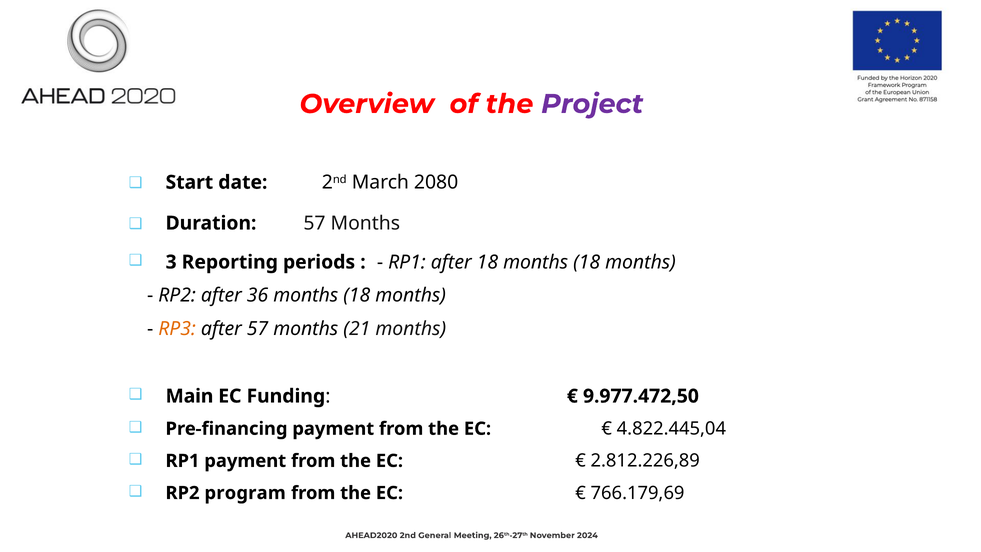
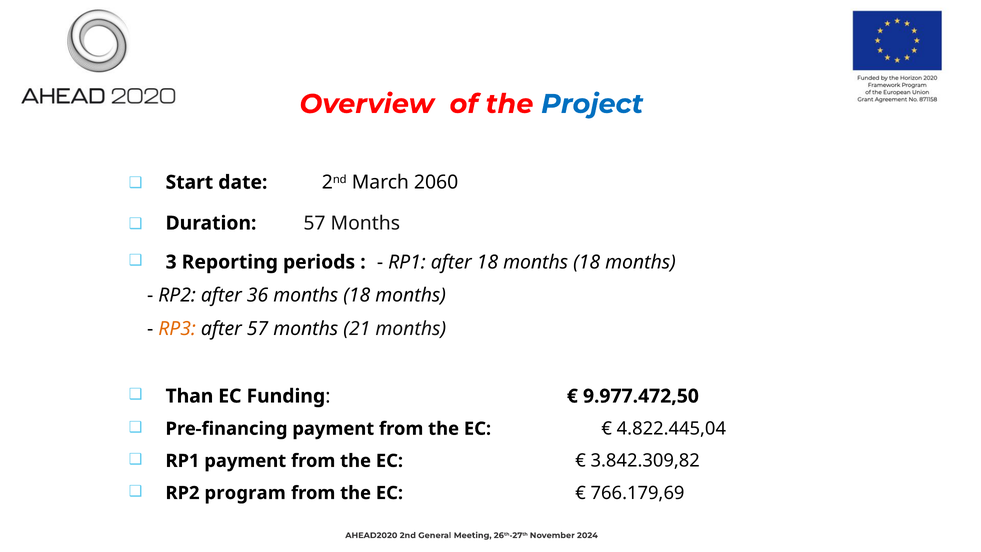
Project colour: purple -> blue
2080: 2080 -> 2060
Main: Main -> Than
2.812.226,89: 2.812.226,89 -> 3.842.309,82
